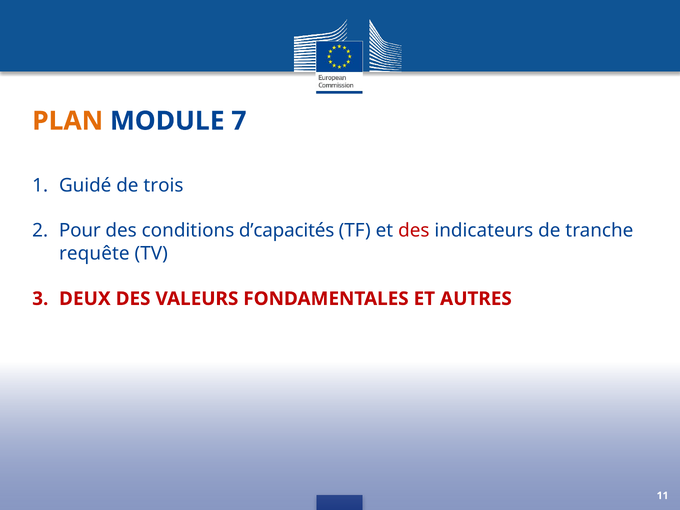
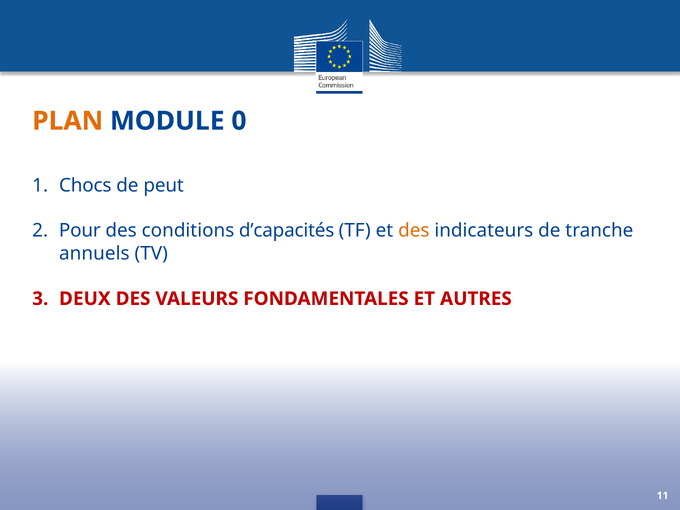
7: 7 -> 0
Guidé: Guidé -> Chocs
trois: trois -> peut
des at (414, 231) colour: red -> orange
requête: requête -> annuels
